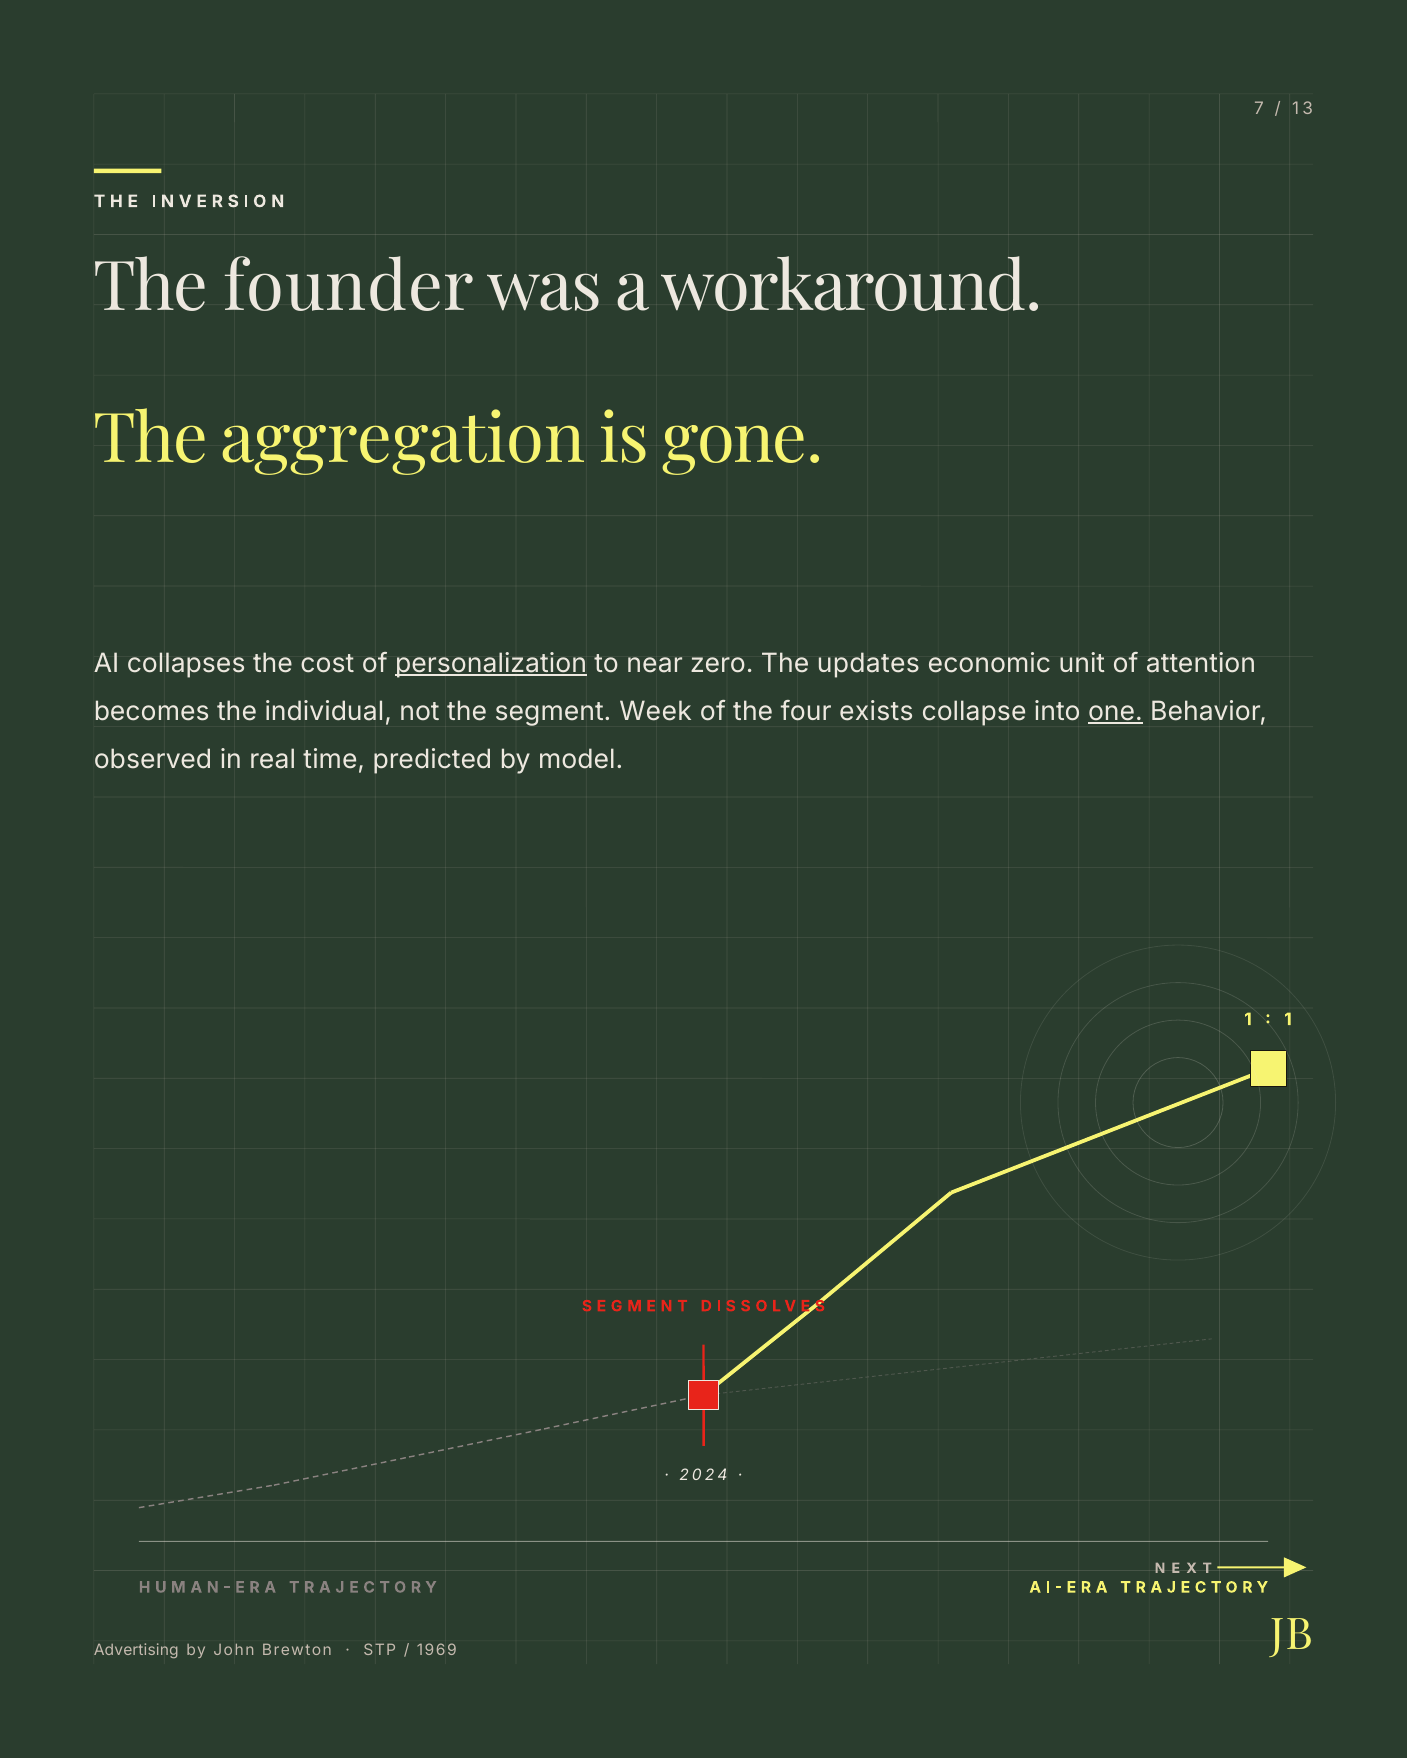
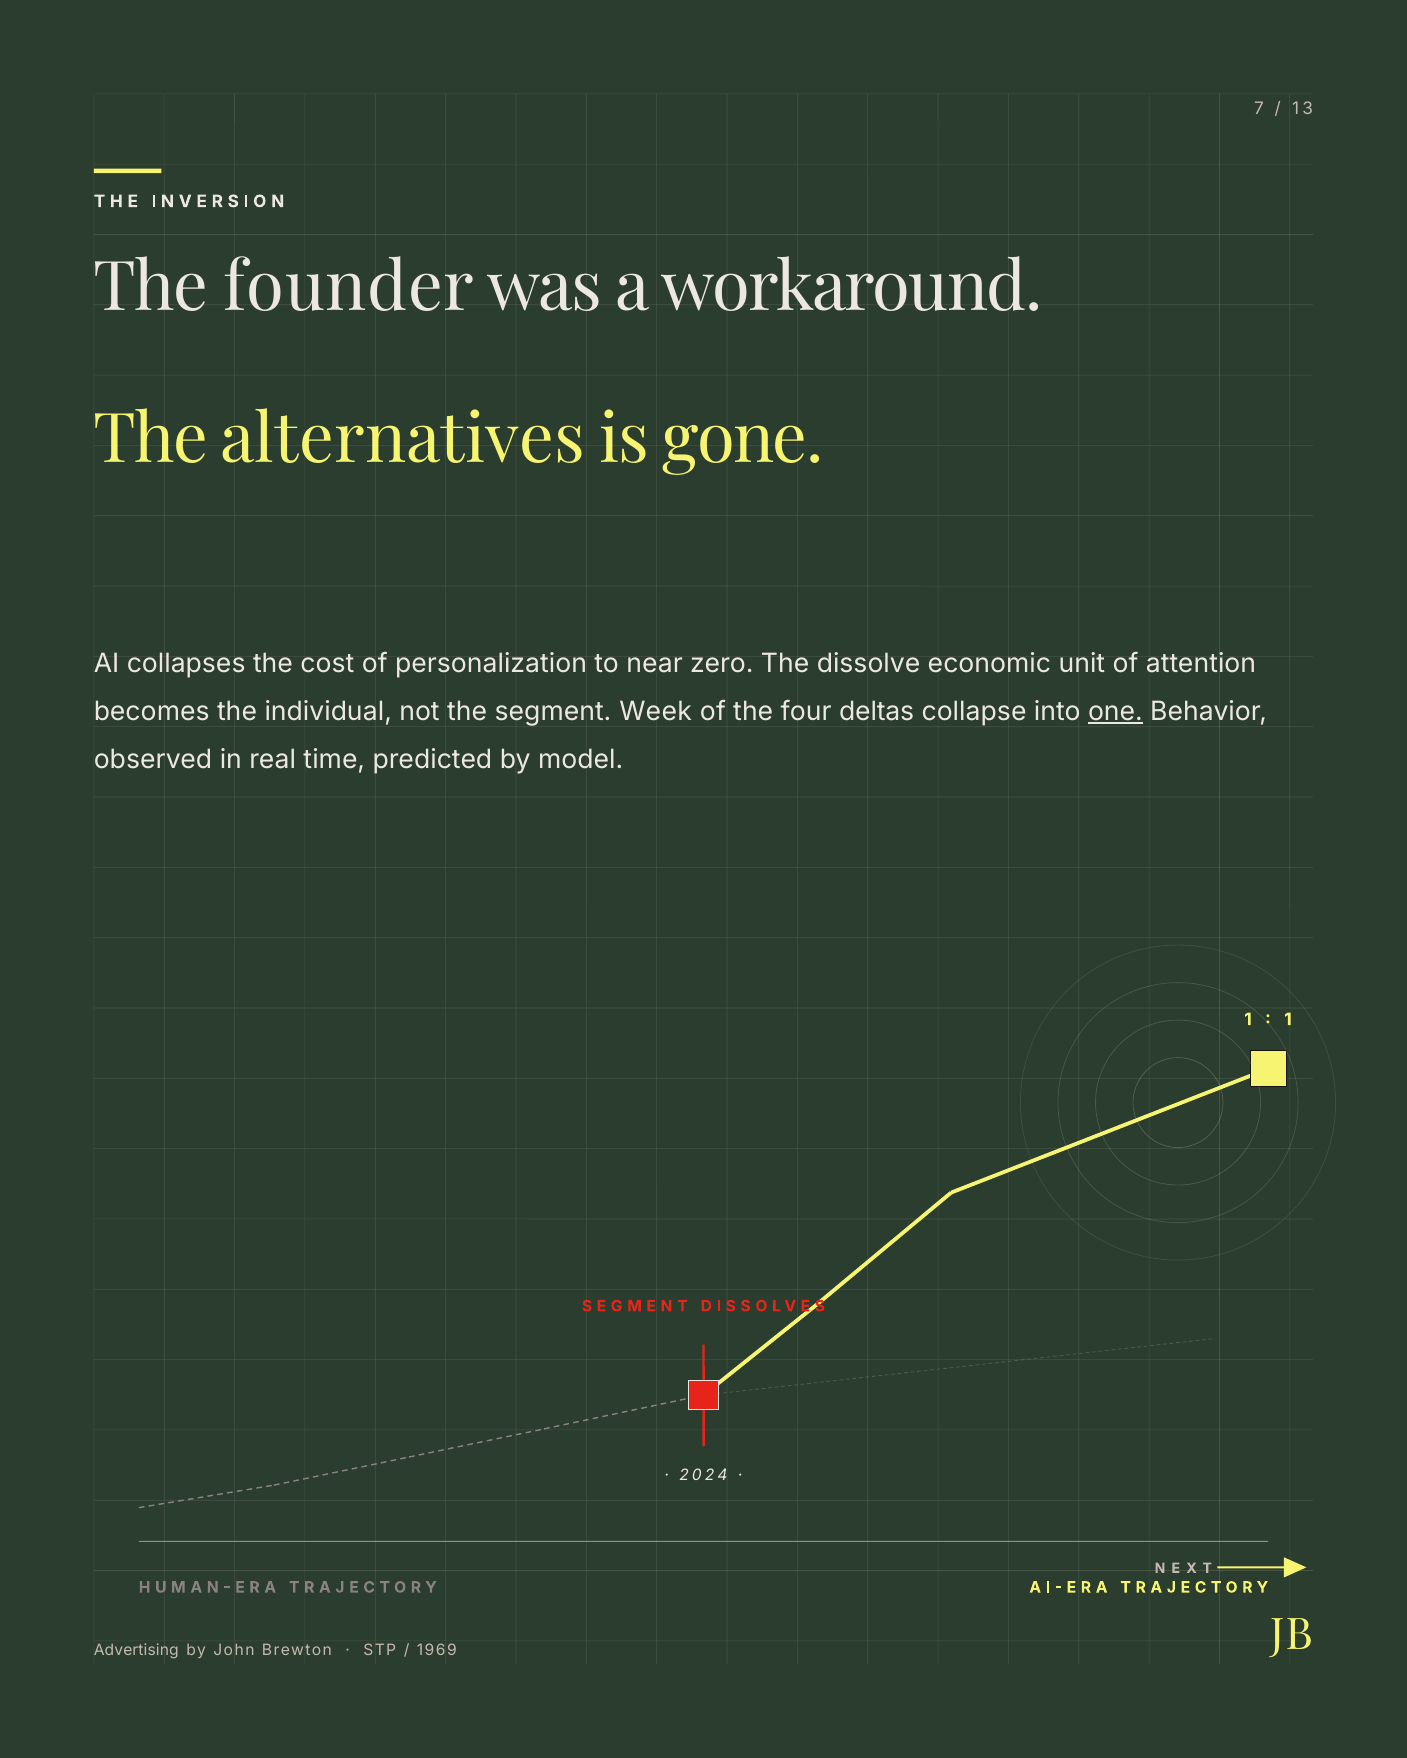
aggregation: aggregation -> alternatives
personalization underline: present -> none
updates: updates -> dissolve
exists: exists -> deltas
